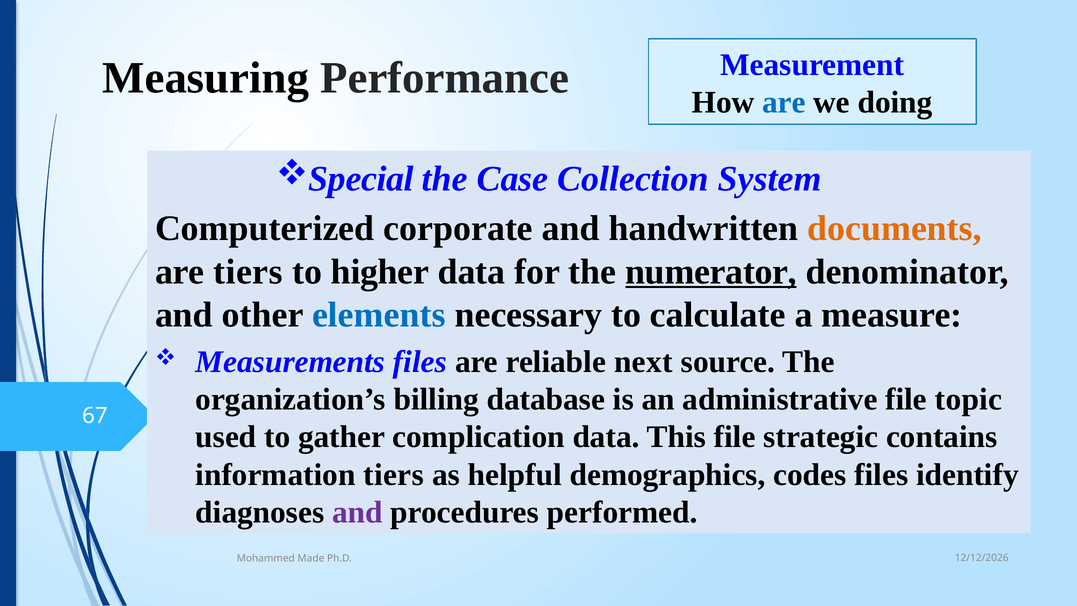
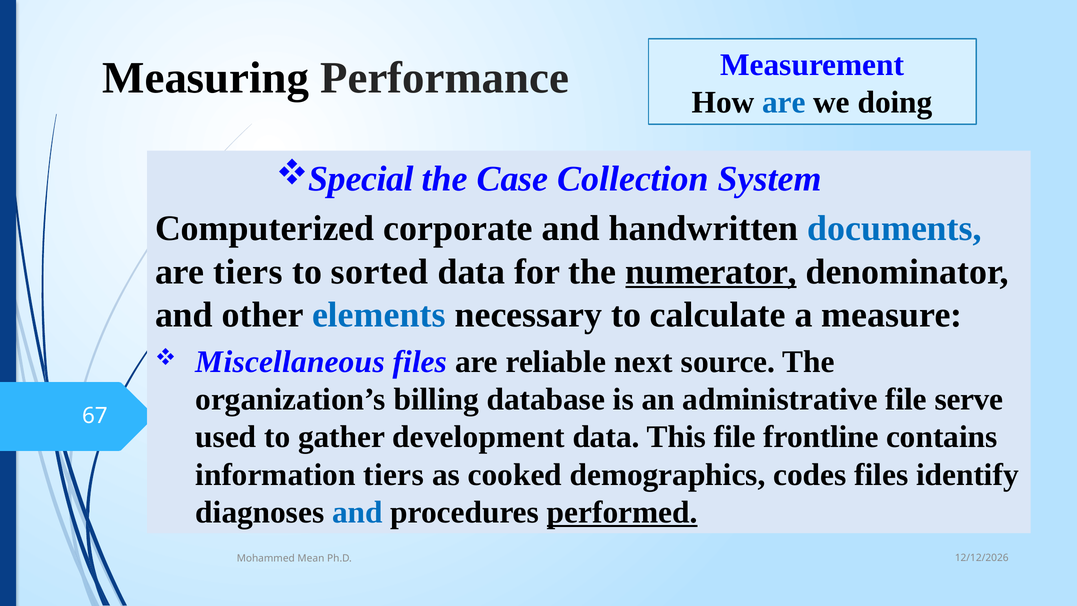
documents colour: orange -> blue
higher: higher -> sorted
Measurements: Measurements -> Miscellaneous
topic: topic -> serve
complication: complication -> development
strategic: strategic -> frontline
helpful: helpful -> cooked
and at (357, 512) colour: purple -> blue
performed underline: none -> present
Made: Made -> Mean
